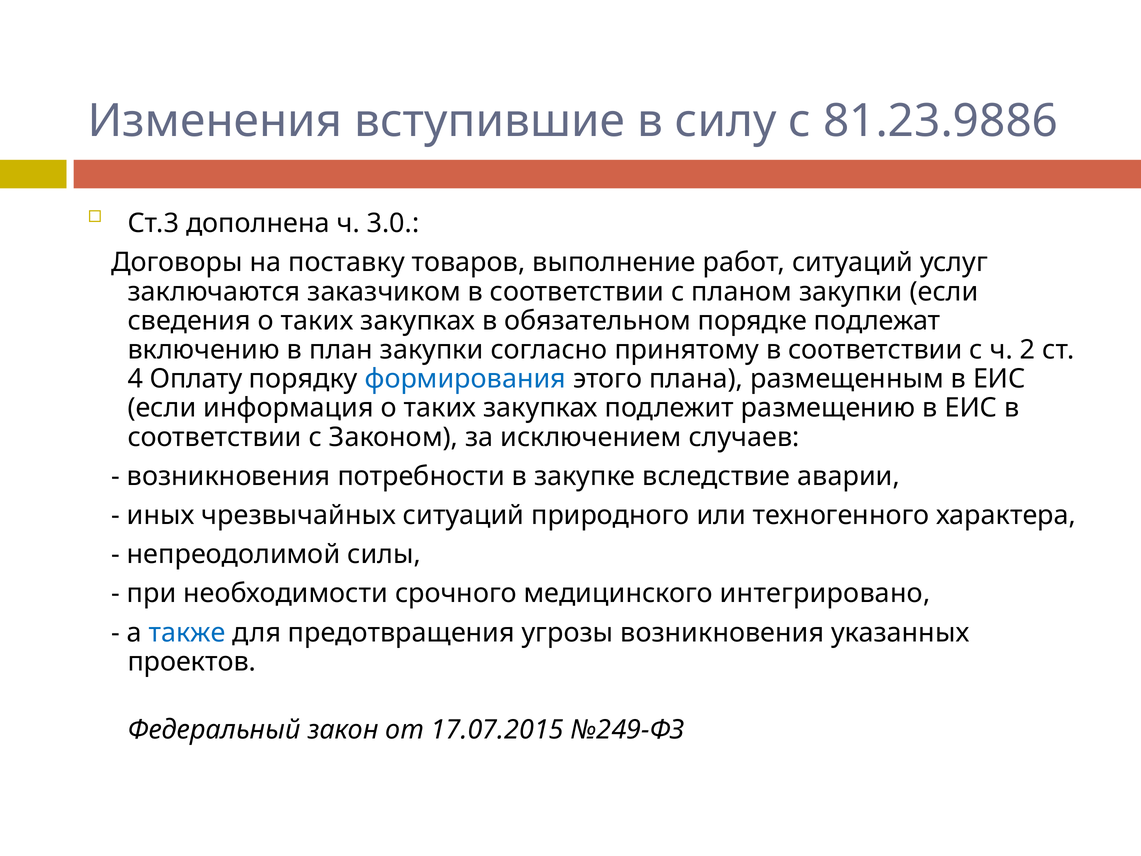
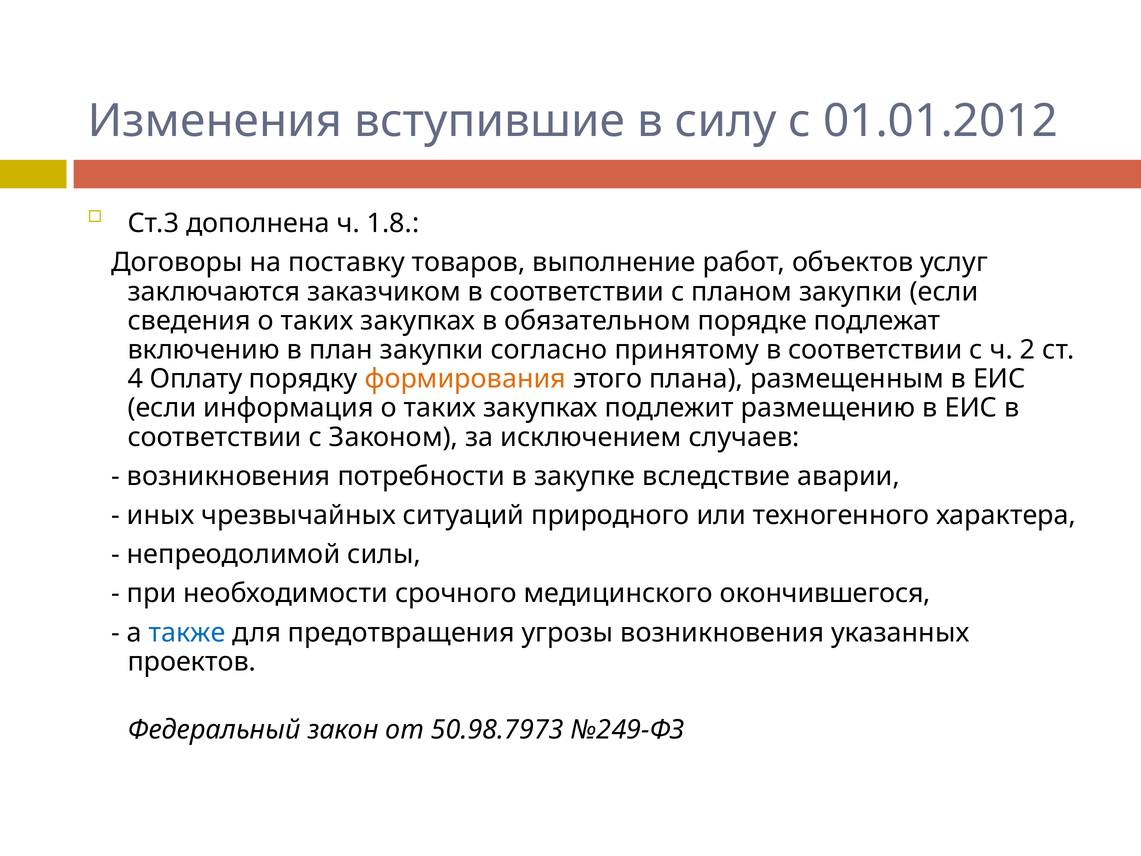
81.23.9886: 81.23.9886 -> 01.01.2012
3.0: 3.0 -> 1.8
работ ситуаций: ситуаций -> объектов
формирования colour: blue -> orange
интегрировано: интегрировано -> окончившегося
17.07.2015: 17.07.2015 -> 50.98.7973
